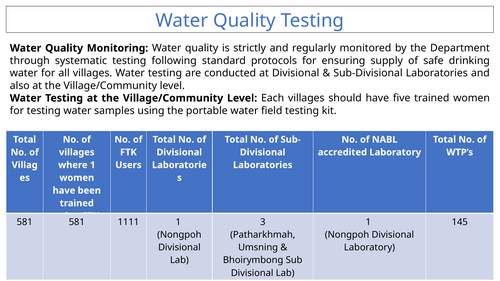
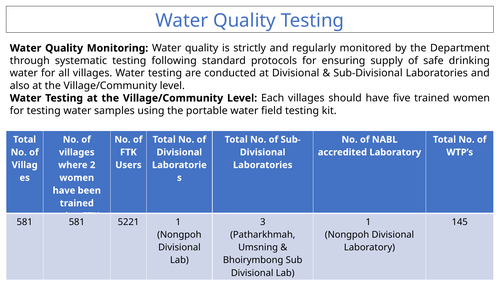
where 1: 1 -> 2
1111: 1111 -> 5221
